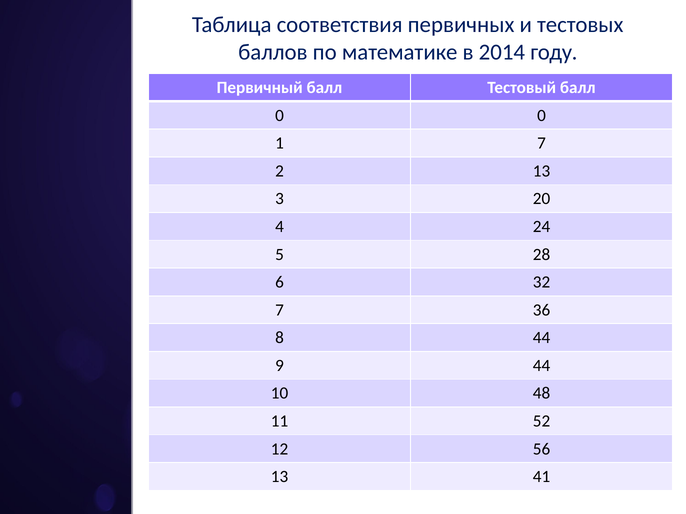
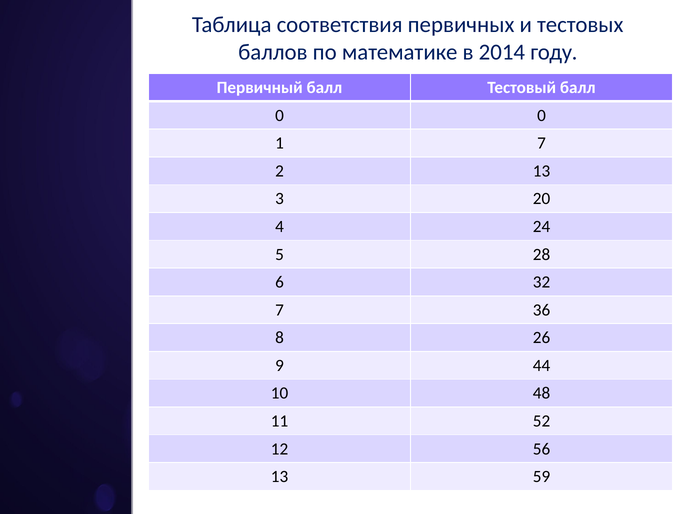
8 44: 44 -> 26
41: 41 -> 59
